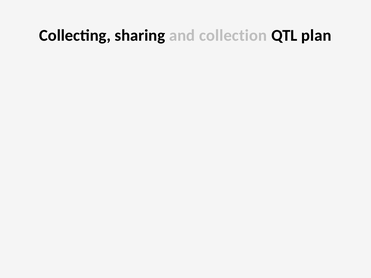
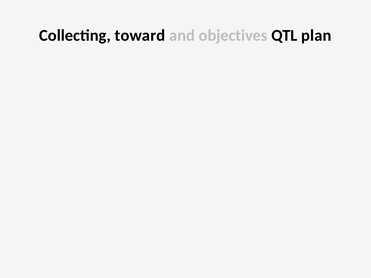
sharing: sharing -> toward
collection: collection -> objectives
